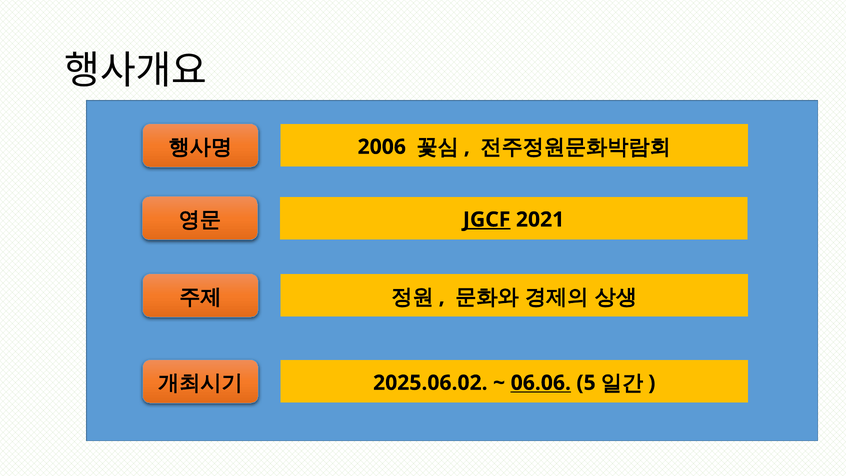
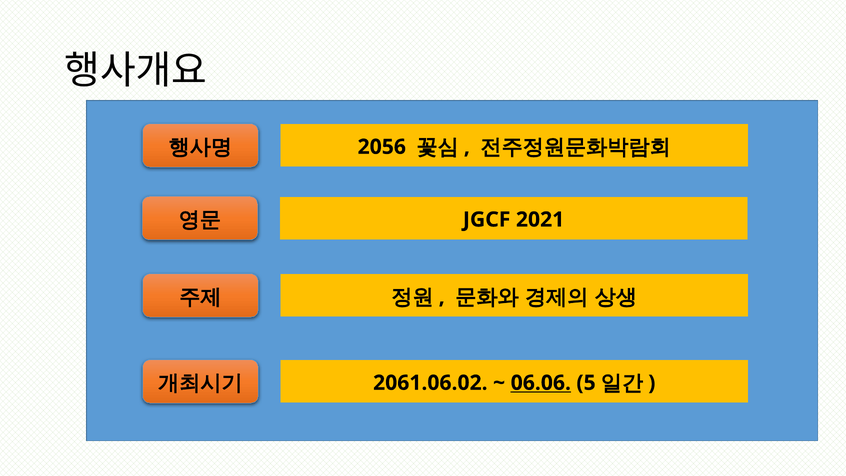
2006: 2006 -> 2056
JGCF underline: present -> none
2025.06.02: 2025.06.02 -> 2061.06.02
